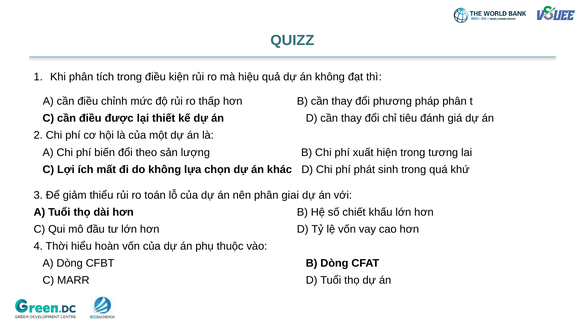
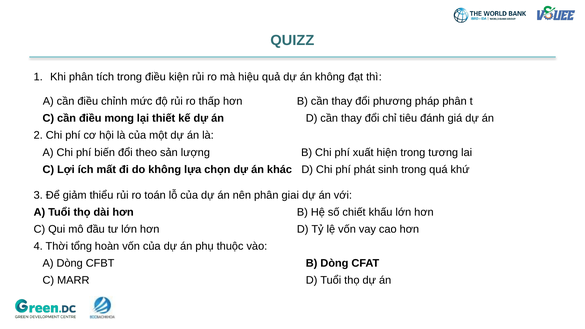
được: được -> mong
hiểu: hiểu -> tổng
